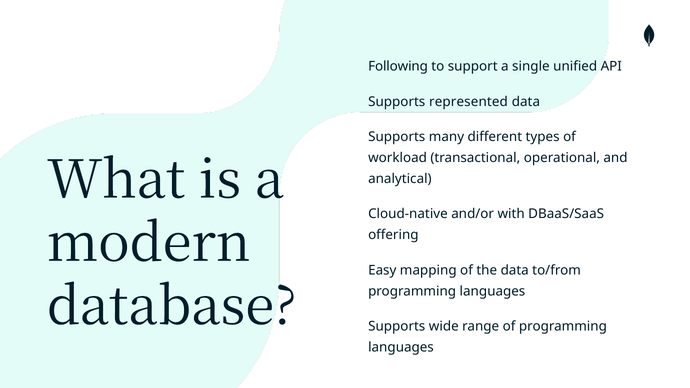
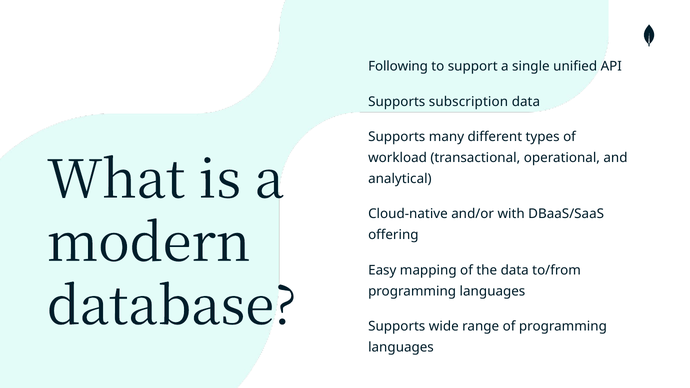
represented: represented -> subscription
